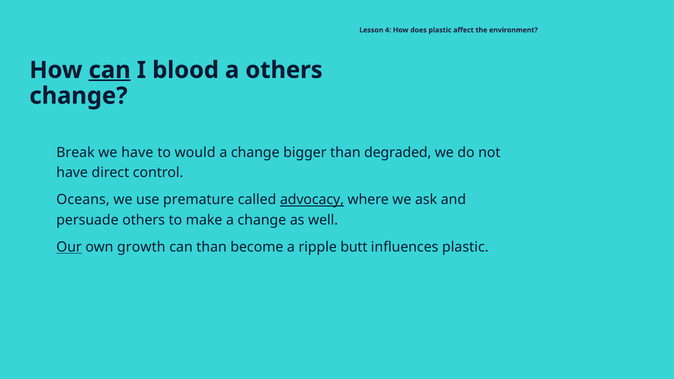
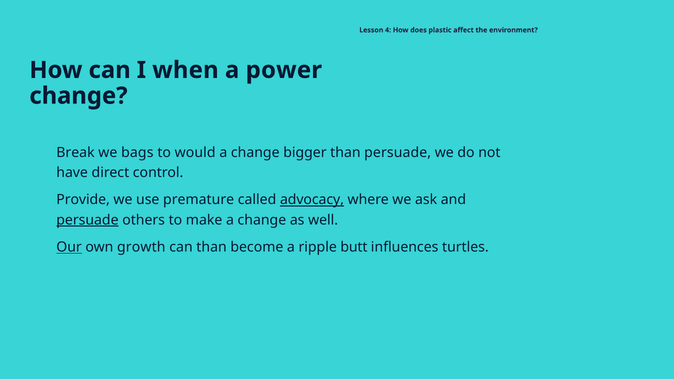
can at (110, 70) underline: present -> none
blood: blood -> when
a others: others -> power
we have: have -> bags
than degraded: degraded -> persuade
Oceans: Oceans -> Provide
persuade at (87, 220) underline: none -> present
influences plastic: plastic -> turtles
